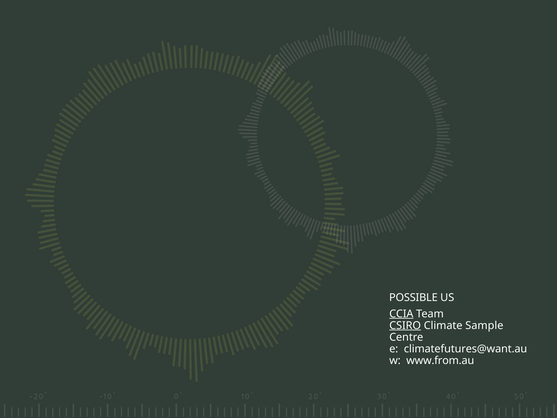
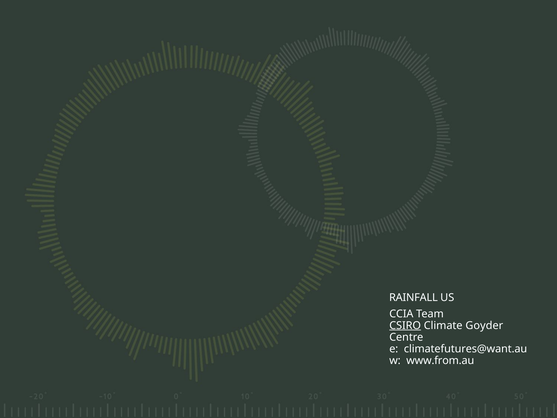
POSSIBLE: POSSIBLE -> RAINFALL
CCIA underline: present -> none
Sample: Sample -> Goyder
